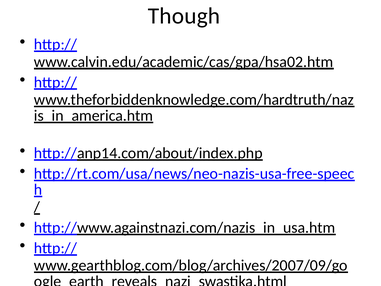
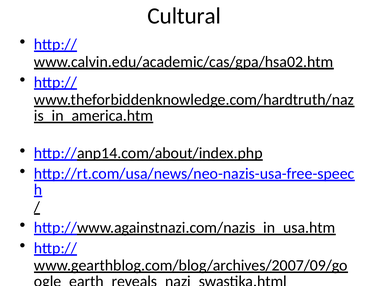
Though: Though -> Cultural
